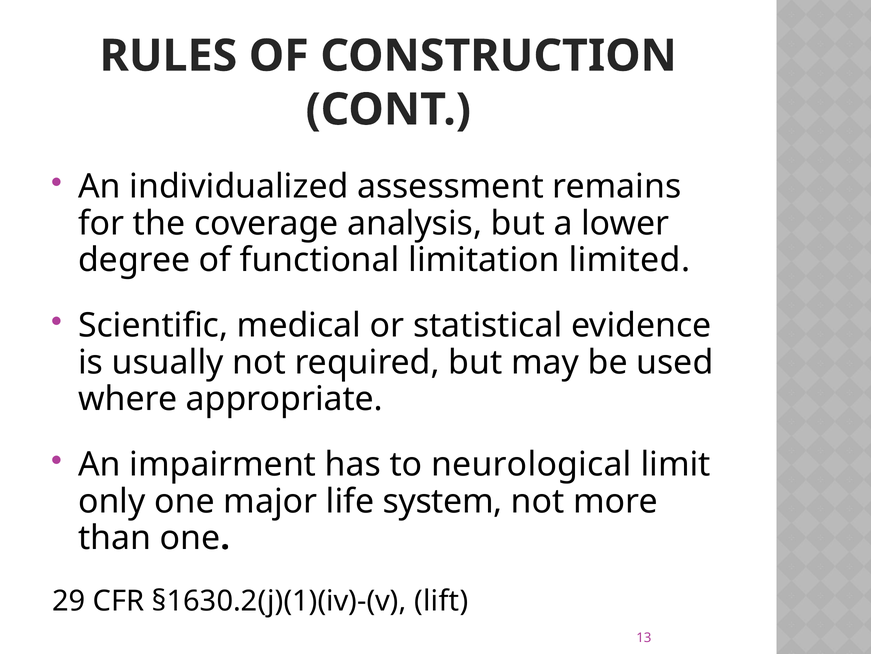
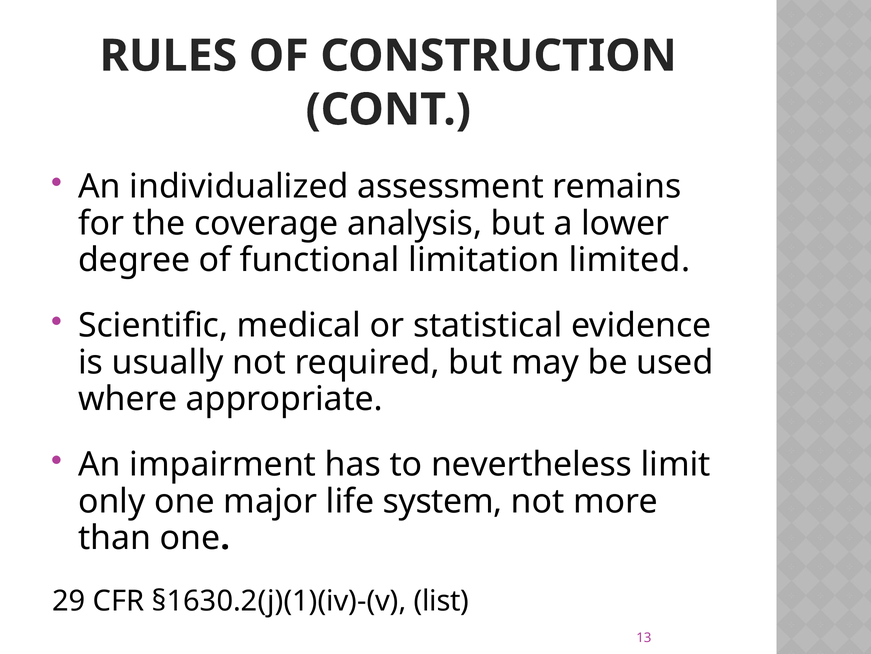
neurological: neurological -> nevertheless
lift: lift -> list
